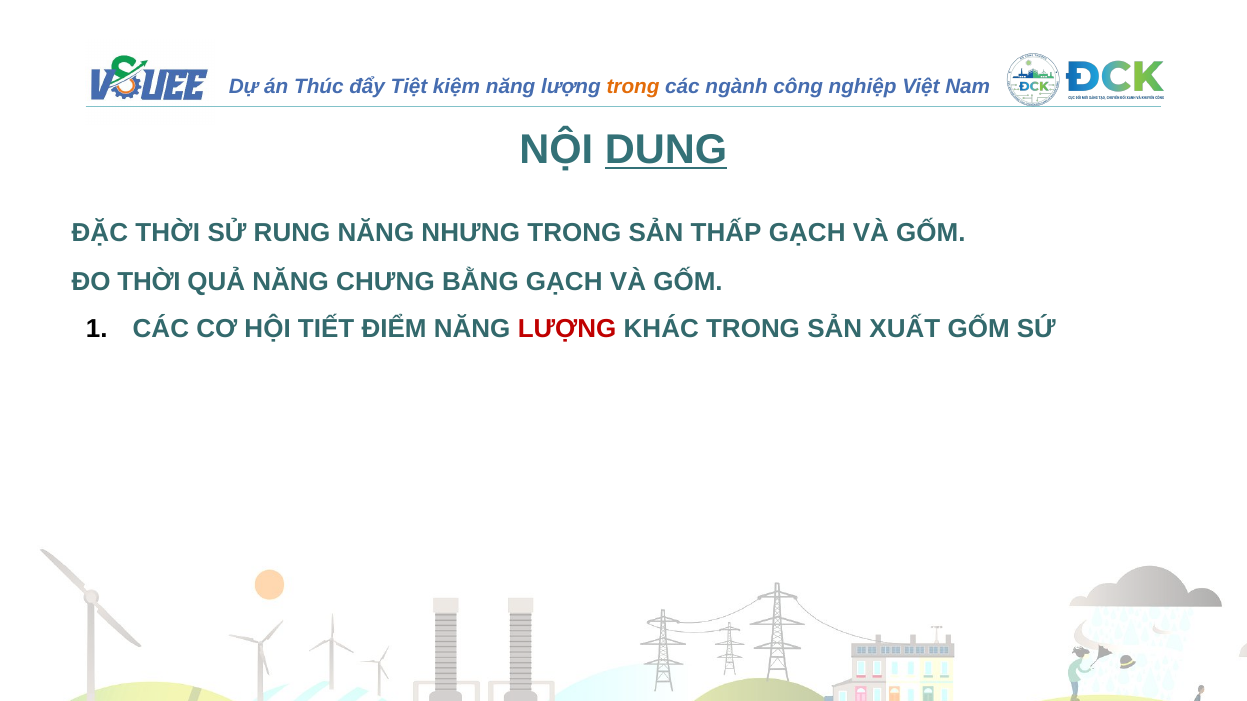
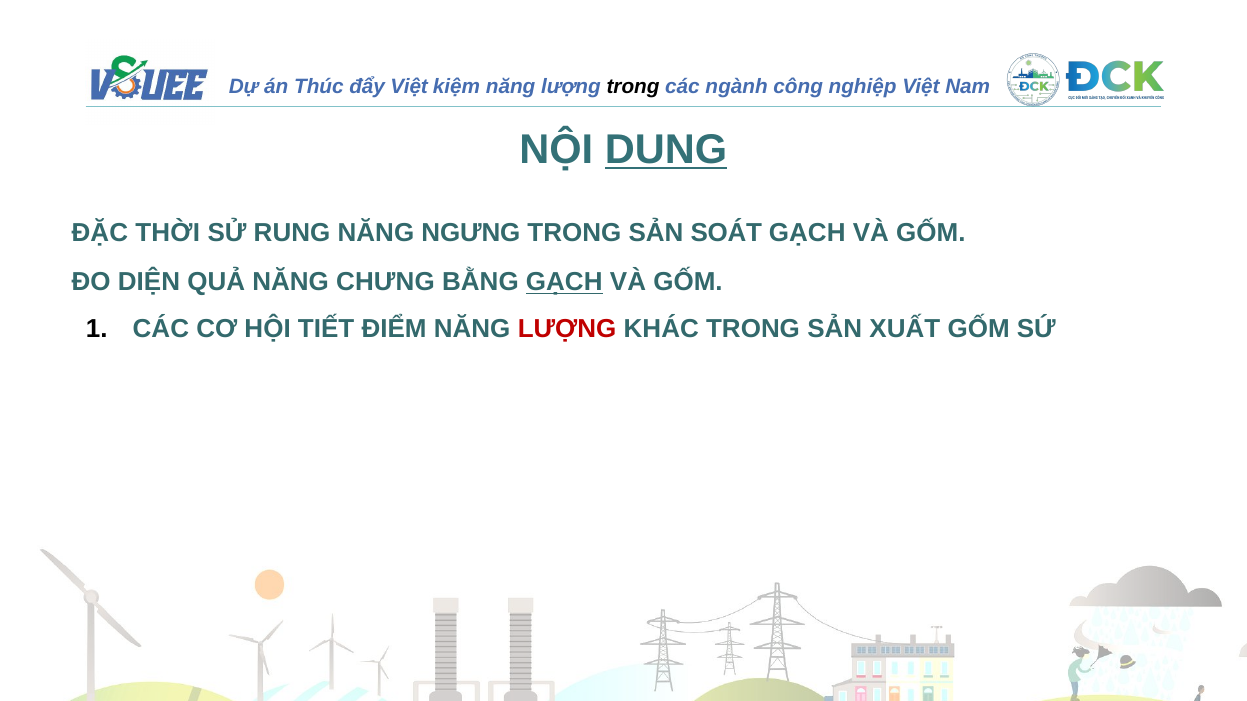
Tiệt at (409, 87): Tiệt -> Việt
trong at (633, 87) colour: orange -> black
NHƯNG: NHƯNG -> NGƯNG
THẤP: THẤP -> SOÁT
ĐO THỜI: THỜI -> DIỆN
GẠCH at (564, 282) underline: none -> present
